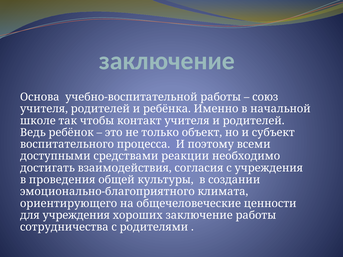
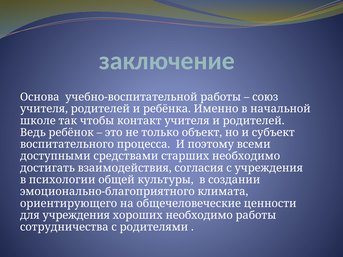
реакции: реакции -> старших
проведения: проведения -> психологии
хороших заключение: заключение -> необходимо
